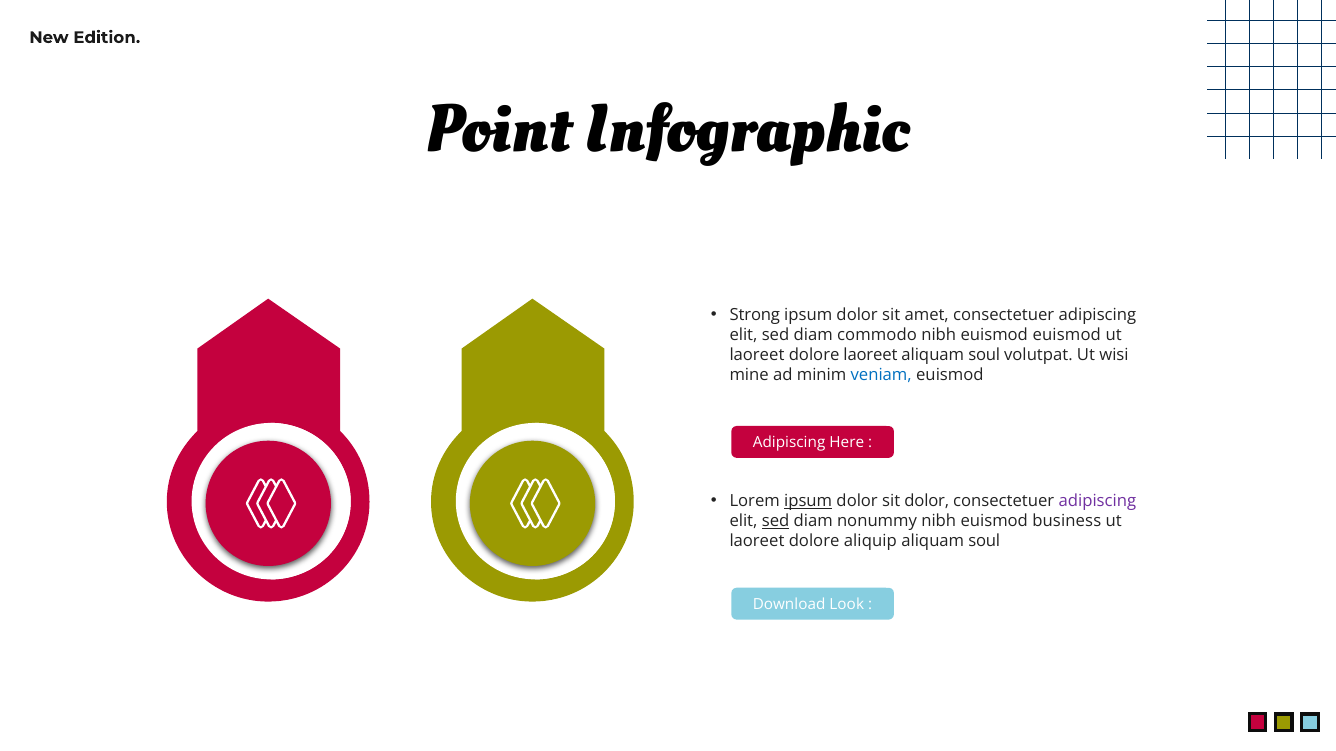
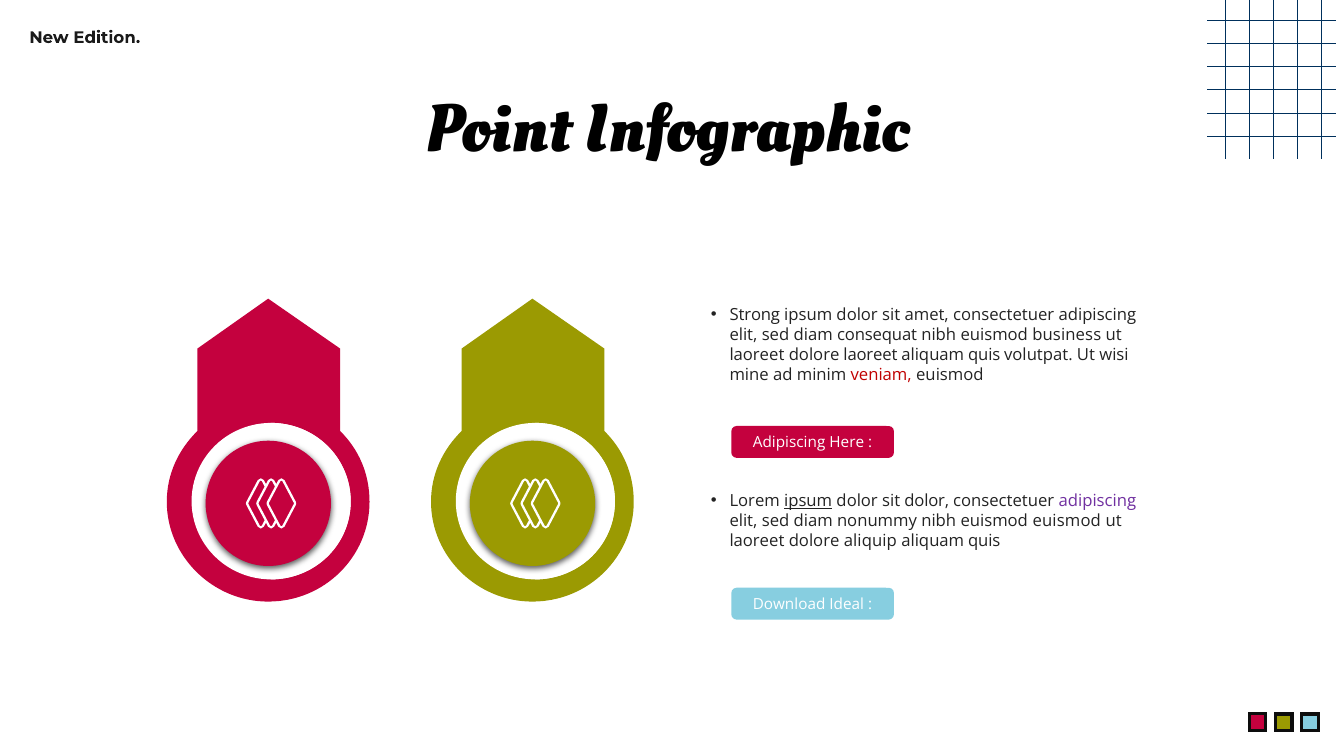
commodo: commodo -> consequat
euismod euismod: euismod -> business
soul at (984, 355): soul -> quis
veniam colour: blue -> red
sed at (776, 522) underline: present -> none
euismod business: business -> euismod
soul at (984, 542): soul -> quis
Look: Look -> Ideal
